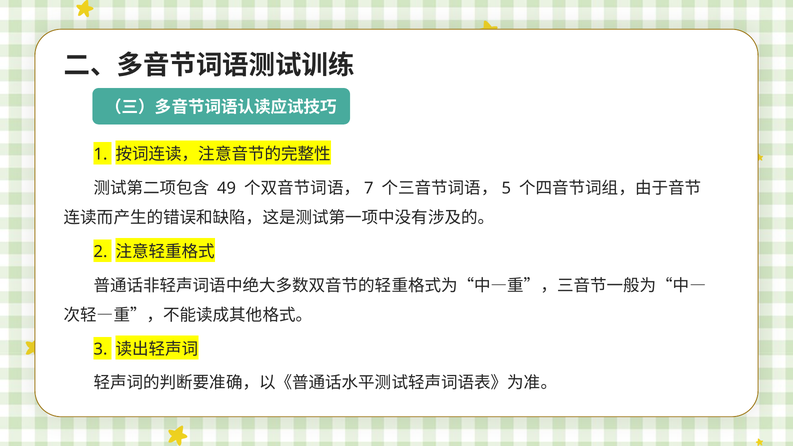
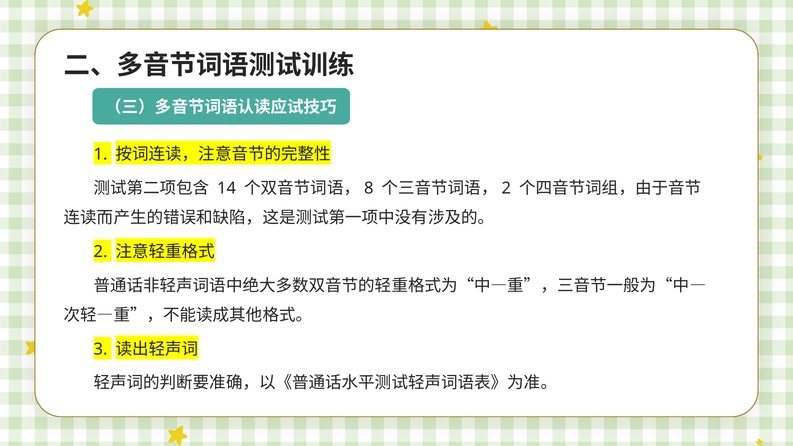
49: 49 -> 14
7: 7 -> 8
5 at (506, 188): 5 -> 2
